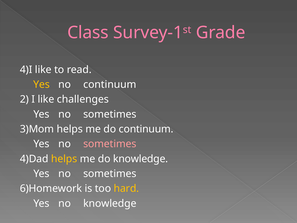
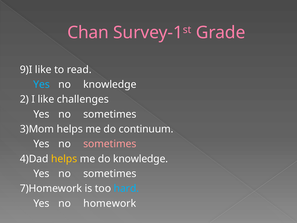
Class: Class -> Chan
4)I: 4)I -> 9)I
Yes at (42, 84) colour: yellow -> light blue
no continuum: continuum -> knowledge
6)Homework: 6)Homework -> 7)Homework
hard colour: yellow -> light blue
no knowledge: knowledge -> homework
